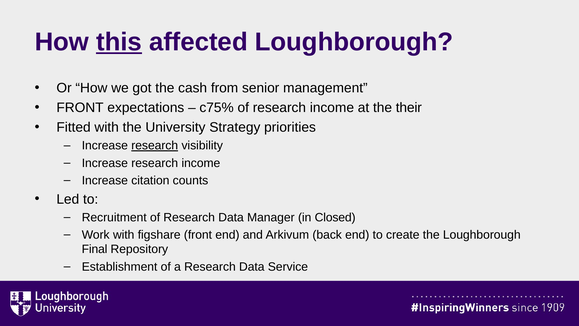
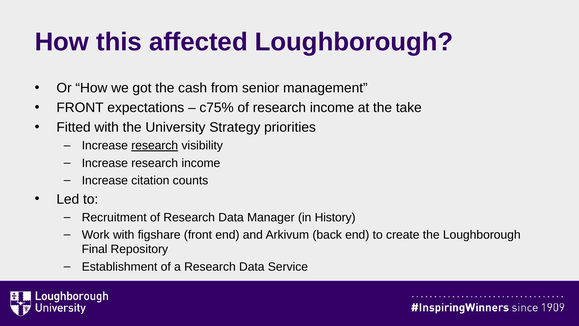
this underline: present -> none
their: their -> take
Closed: Closed -> History
